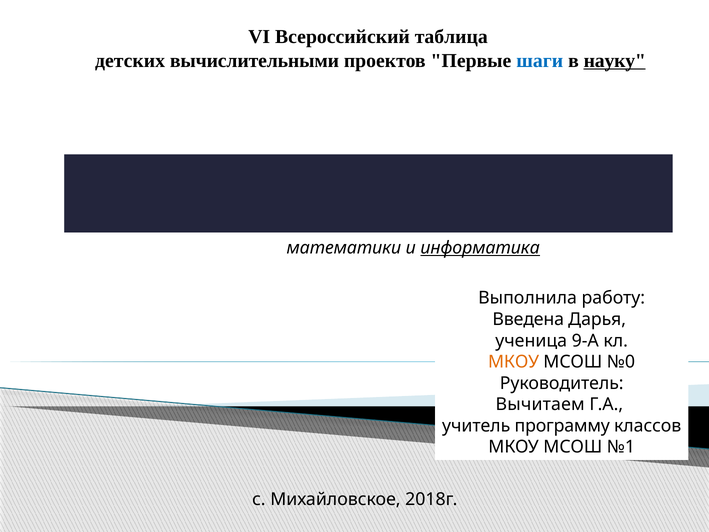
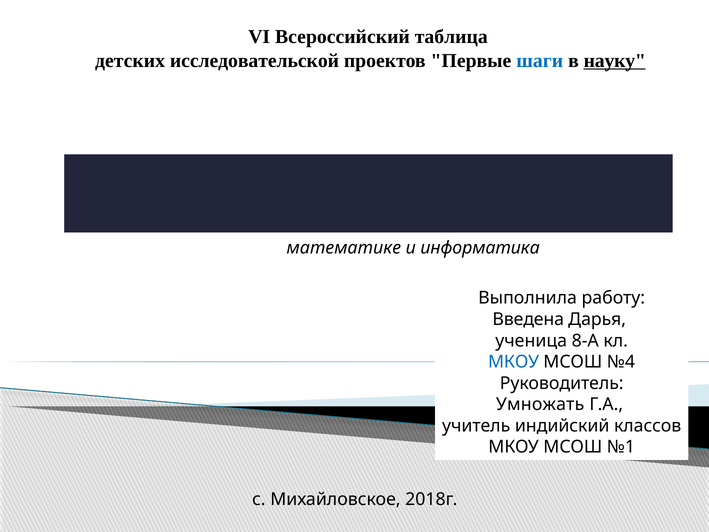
вычислительными: вычислительными -> исследовательской
математики: математики -> математике
информатика underline: present -> none
9-А: 9-А -> 8-А
МКОУ at (514, 362) colour: orange -> blue
№0: №0 -> №4
Вычитаем: Вычитаем -> Умножать
программу: программу -> индийский
